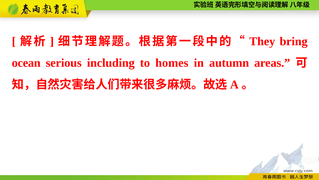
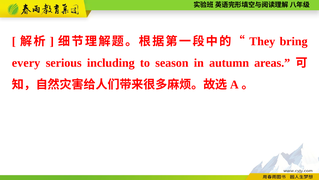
ocean: ocean -> every
homes: homes -> season
